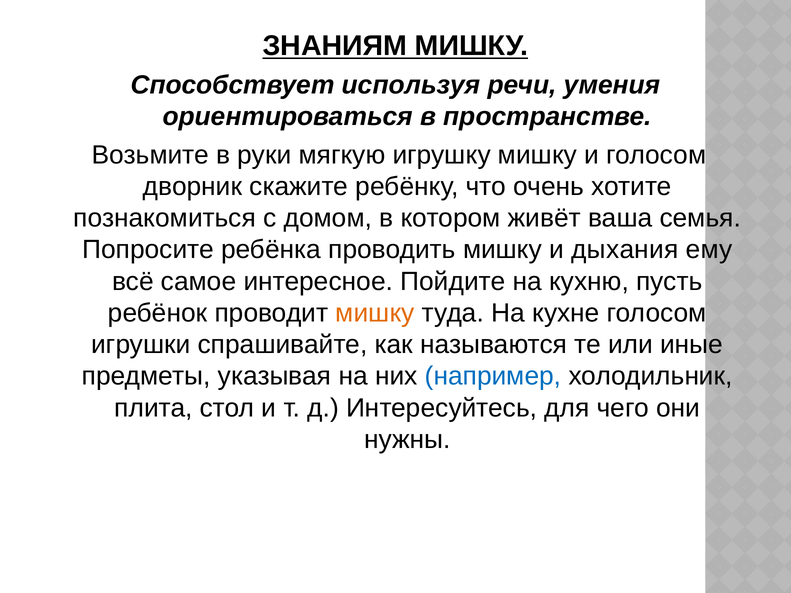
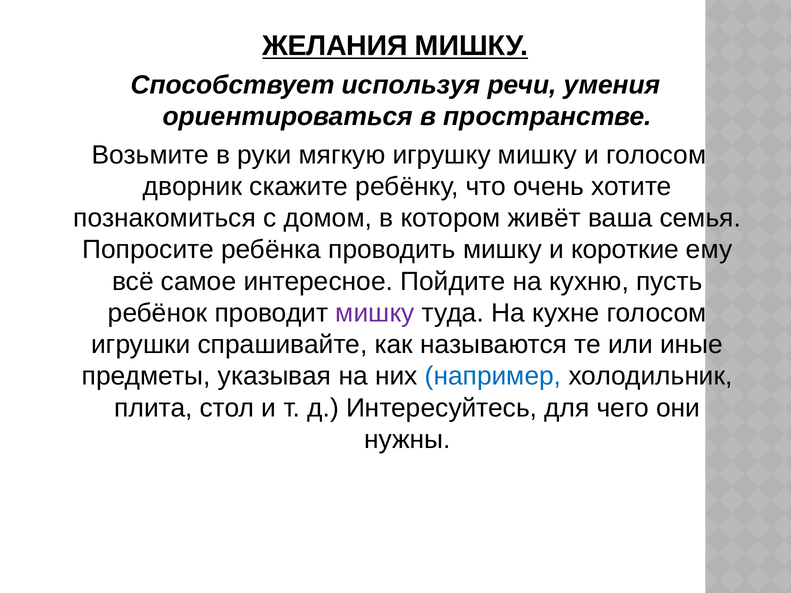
ЗНАНИЯМ: ЗНАНИЯМ -> ЖЕЛАНИЯ
дыхания: дыхания -> короткие
мишку at (375, 313) colour: orange -> purple
